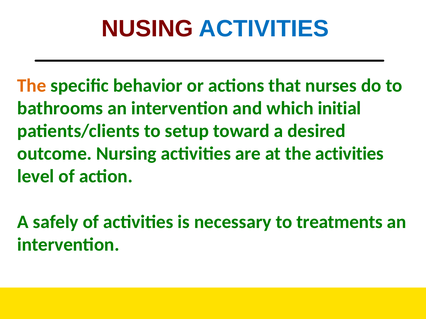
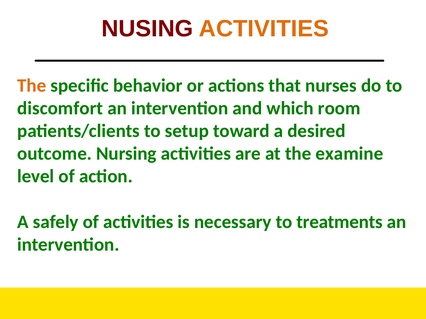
ACTIVITIES at (264, 29) colour: blue -> orange
bathrooms: bathrooms -> discomfort
initial: initial -> room
the activities: activities -> examine
